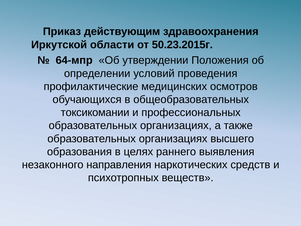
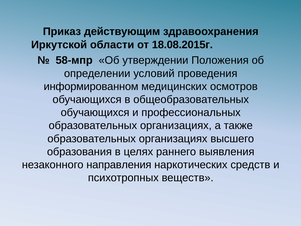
50.23.2015г: 50.23.2015г -> 18.08.2015г
64-мпр: 64-мпр -> 58-мпр
профилактические: профилактические -> информированном
токсикомании at (95, 112): токсикомании -> обучающихся
